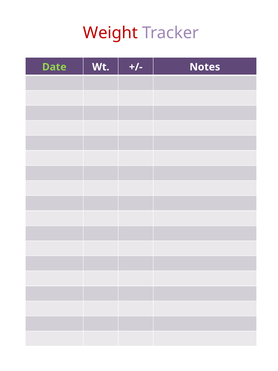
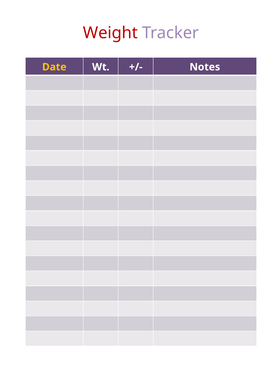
Date colour: light green -> yellow
